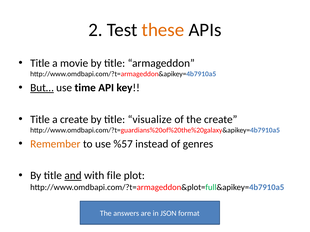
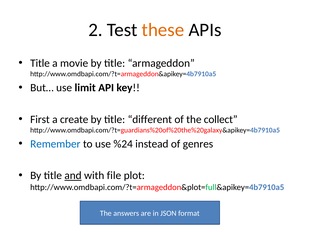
But… underline: present -> none
time: time -> limit
Title at (40, 120): Title -> First
visualize: visualize -> different
the create: create -> collect
Remember colour: orange -> blue
%57: %57 -> %24
